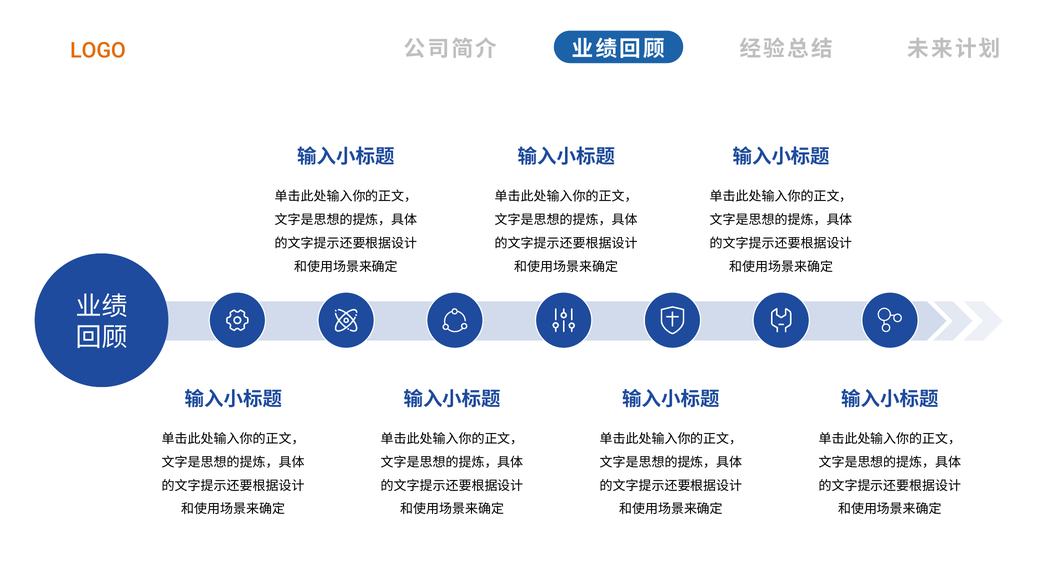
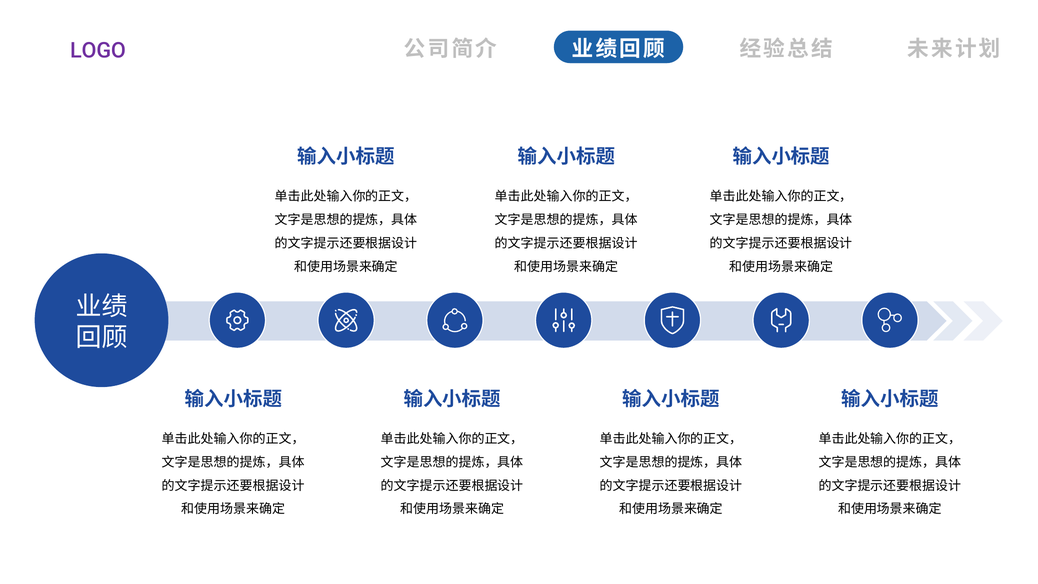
LOGO colour: orange -> purple
